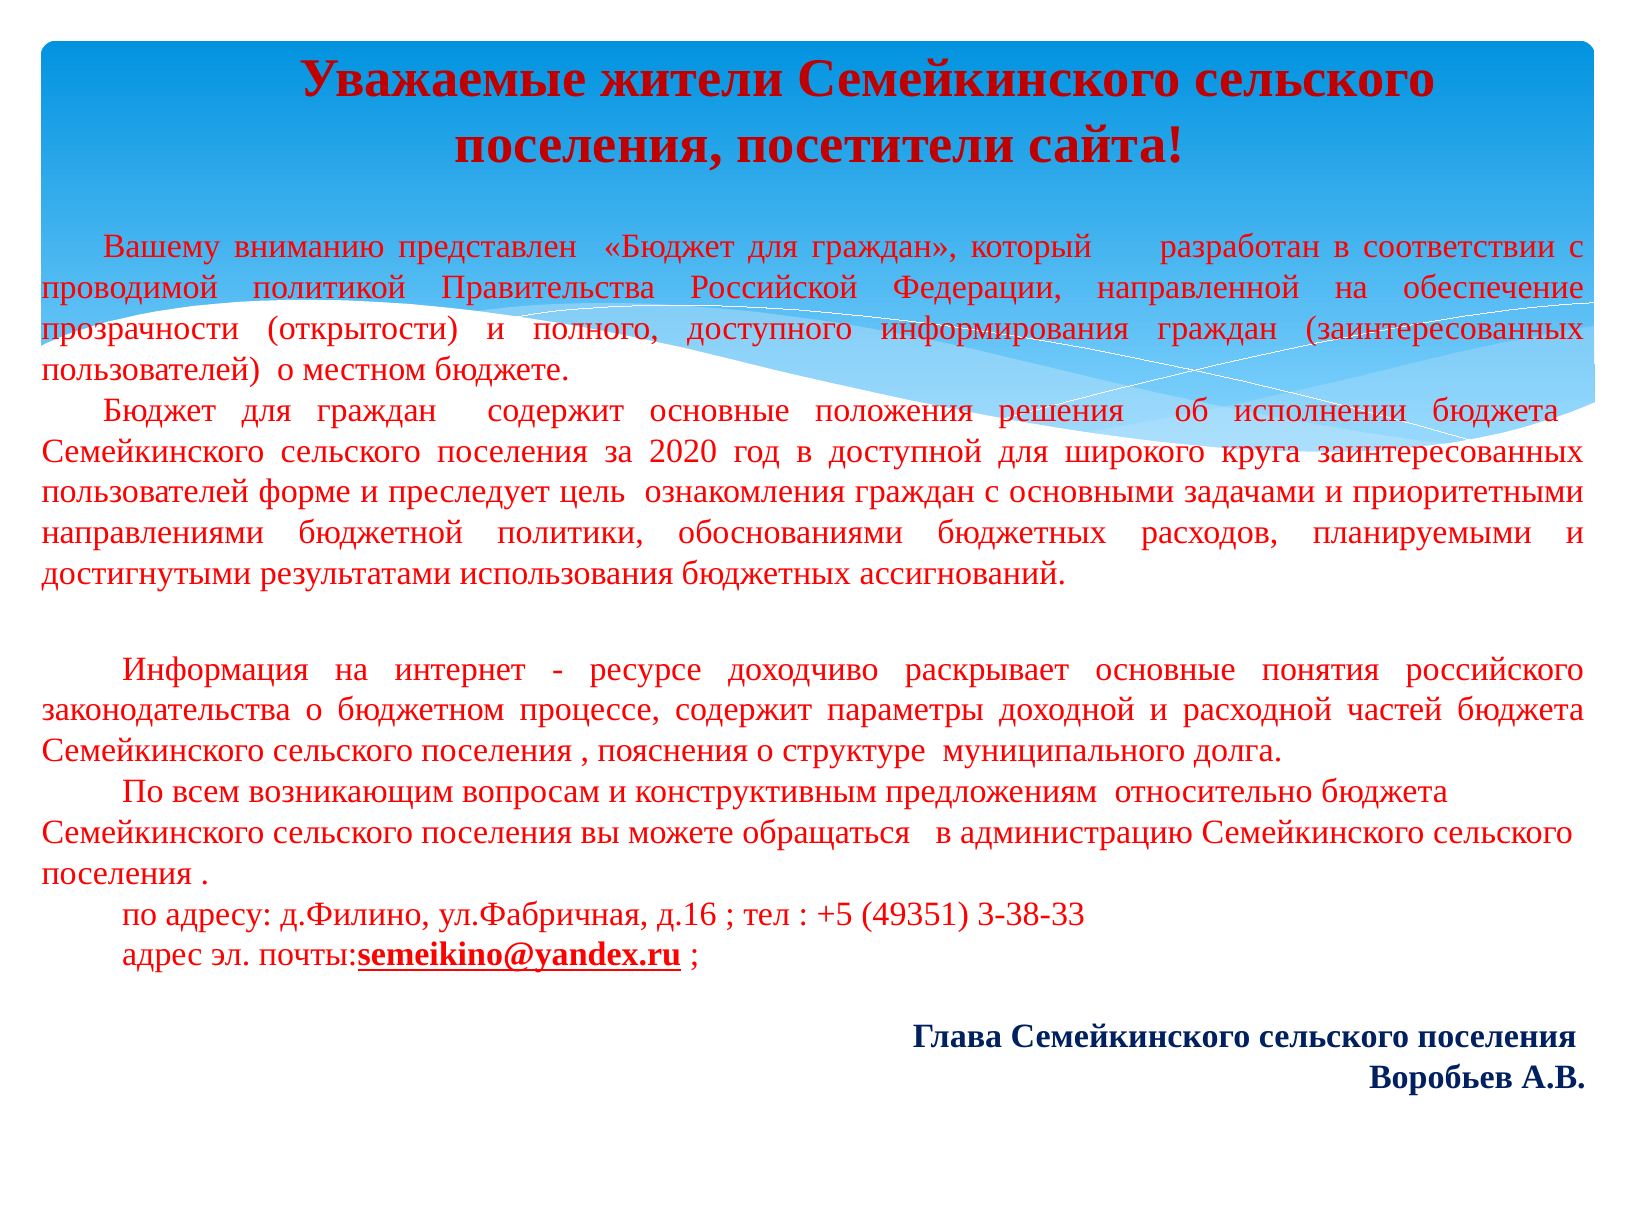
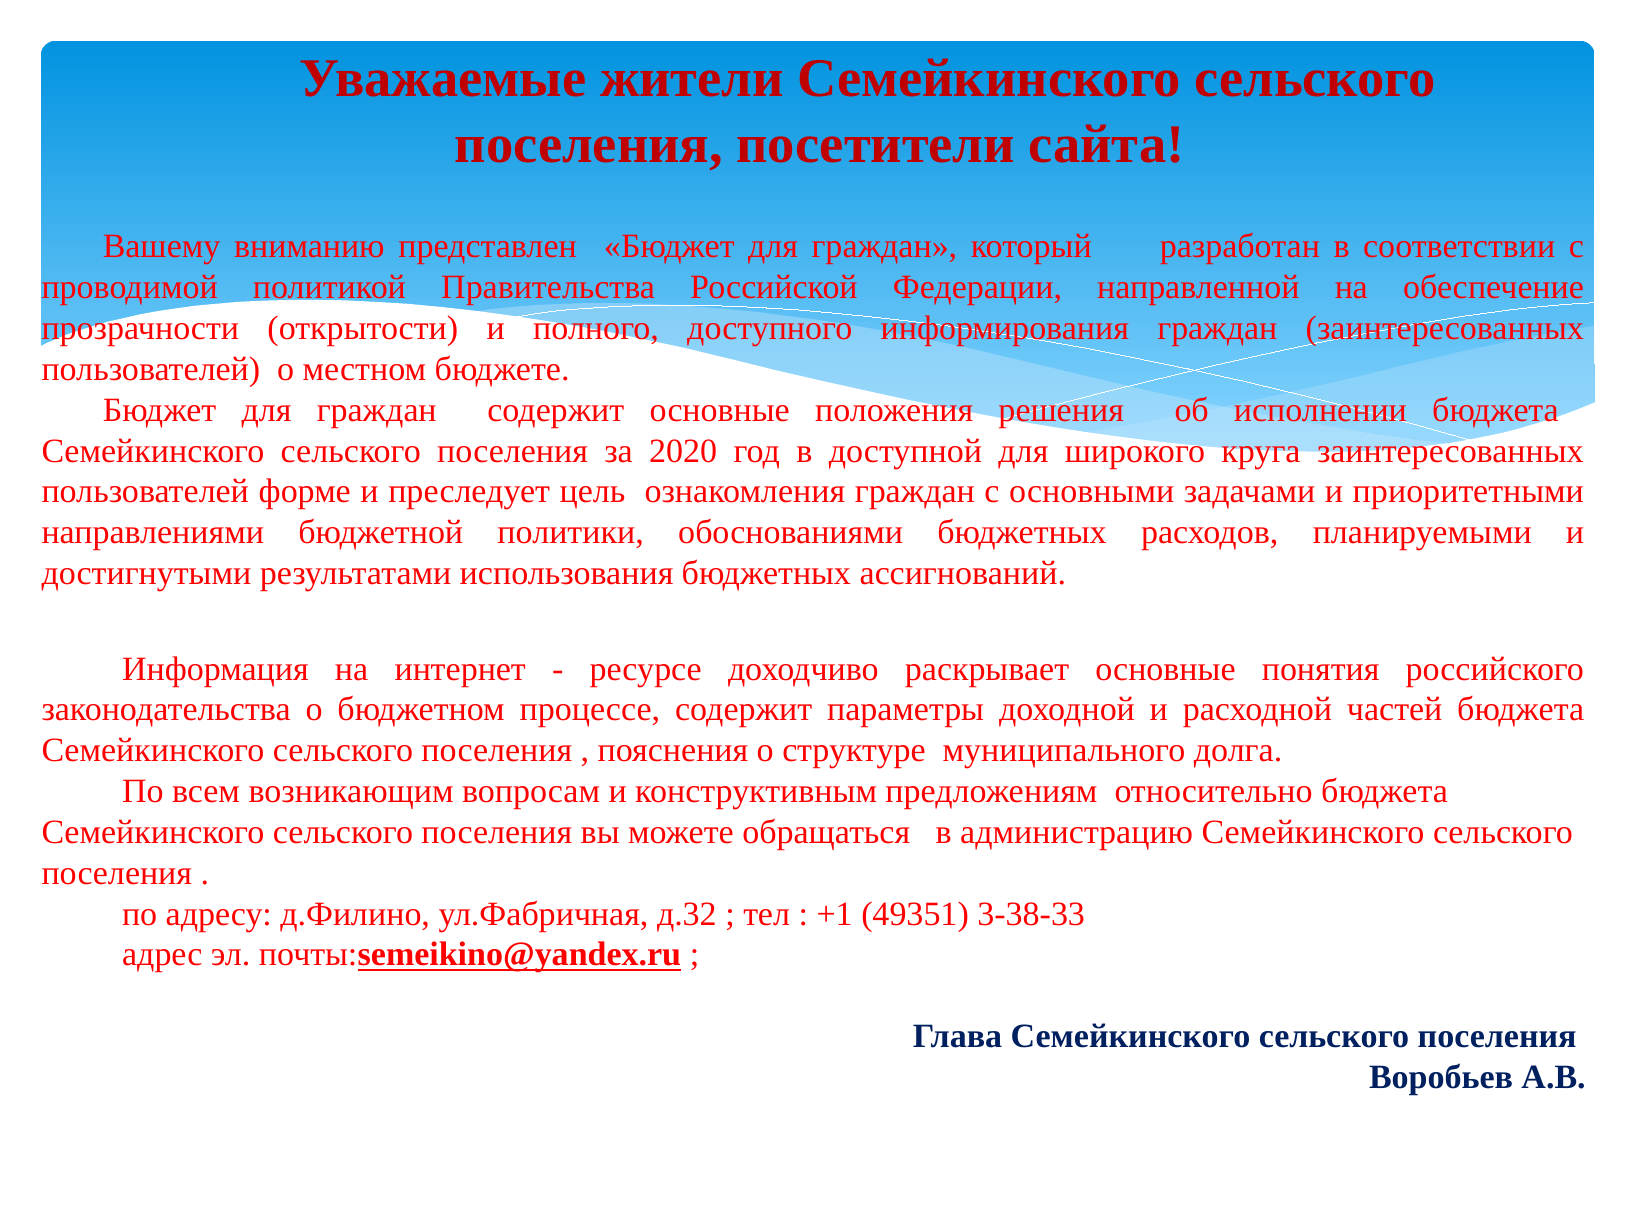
д.16: д.16 -> д.32
+5: +5 -> +1
